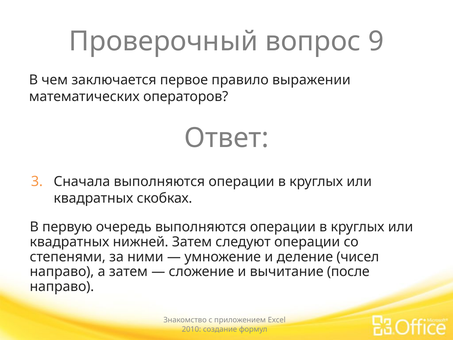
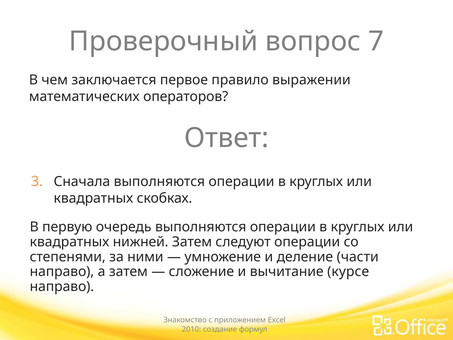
9: 9 -> 7
чисел: чисел -> части
после: после -> курсе
